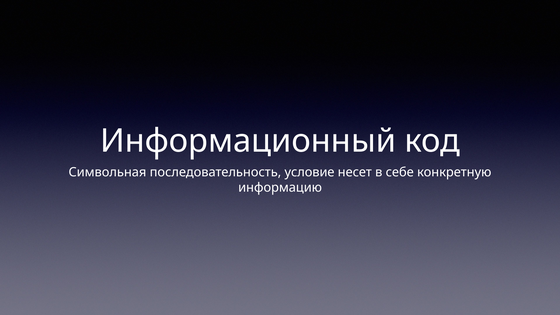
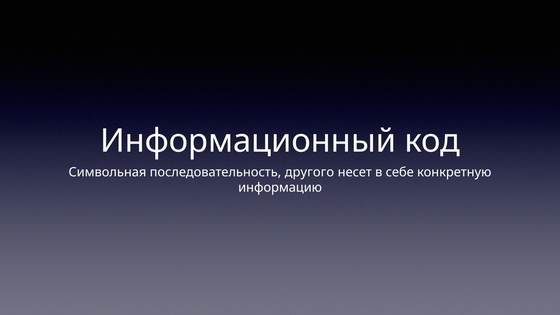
условие: условие -> другого
